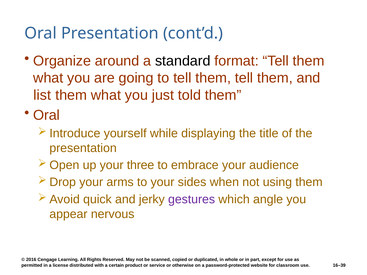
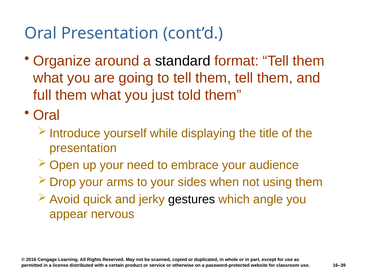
list: list -> full
three: three -> need
gestures colour: purple -> black
